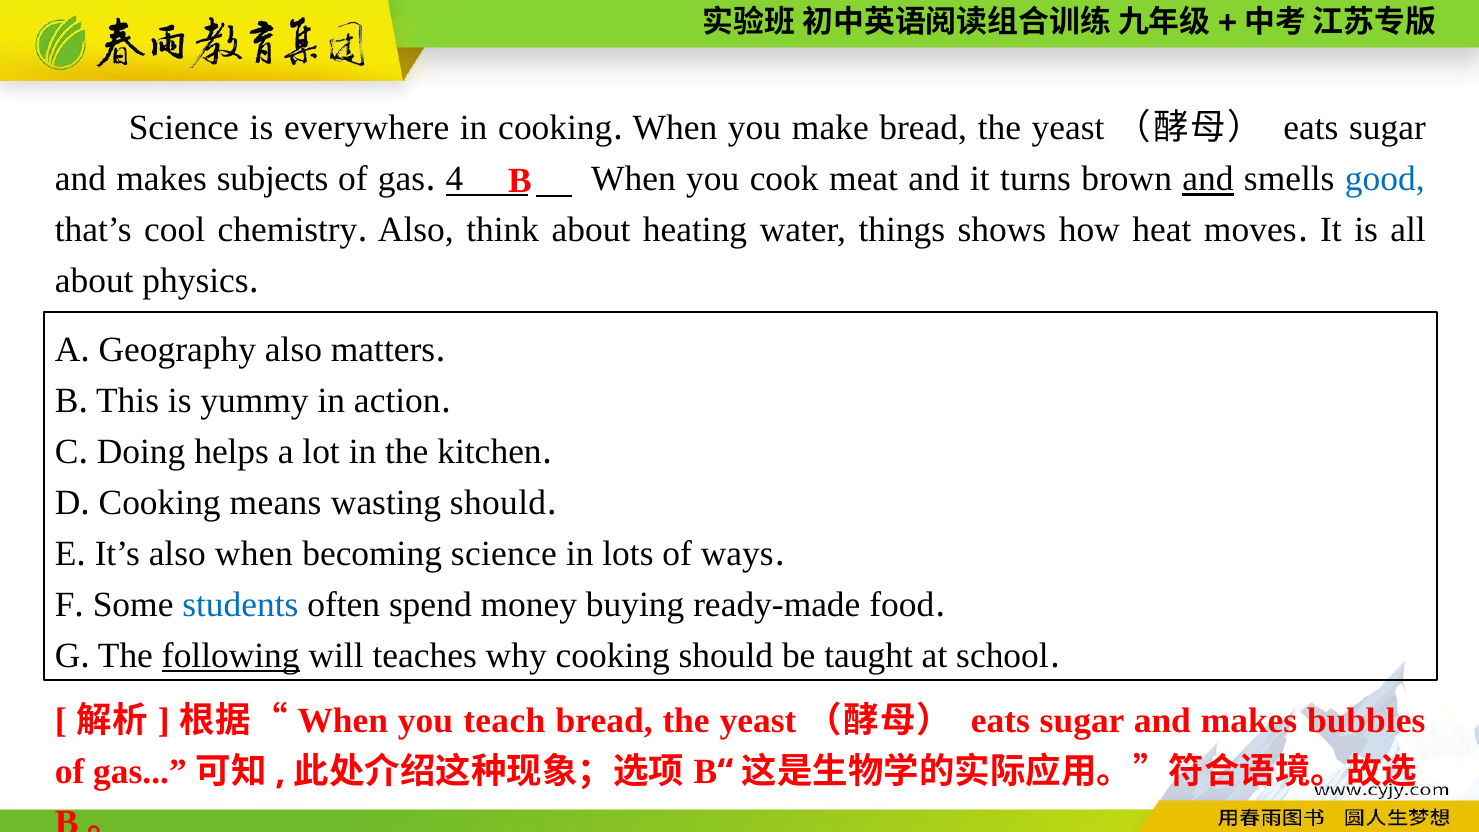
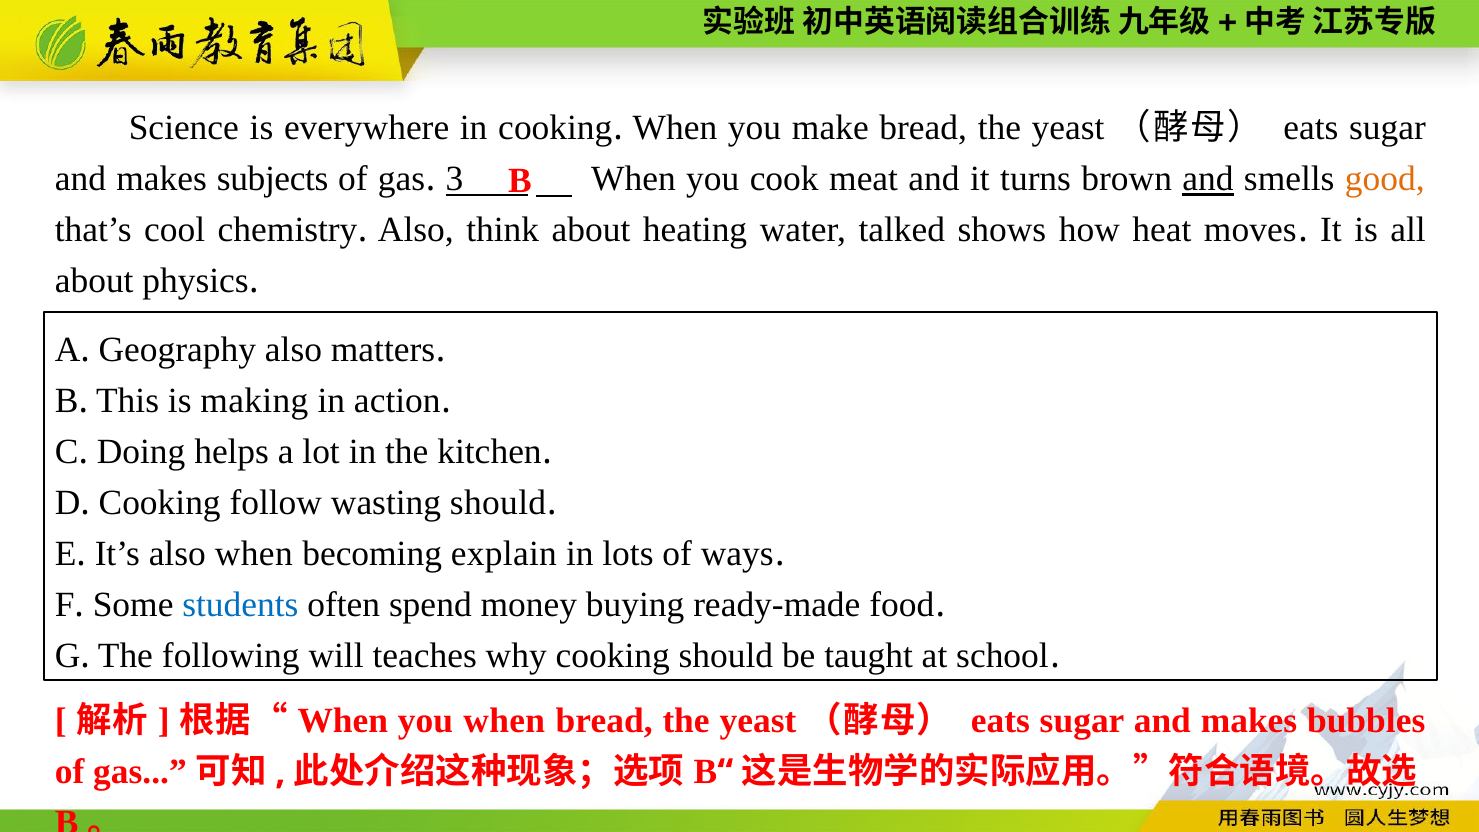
4: 4 -> 3
good colour: blue -> orange
things: things -> talked
yummy: yummy -> making
means: means -> follow
becoming science: science -> explain
following underline: present -> none
you teach: teach -> when
